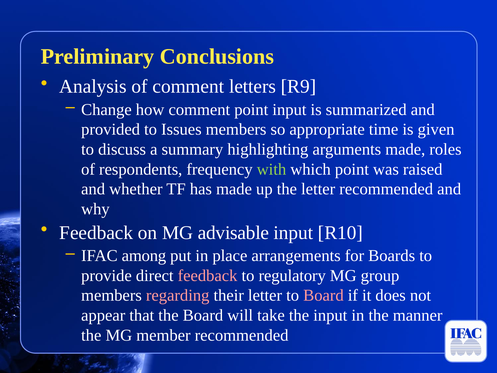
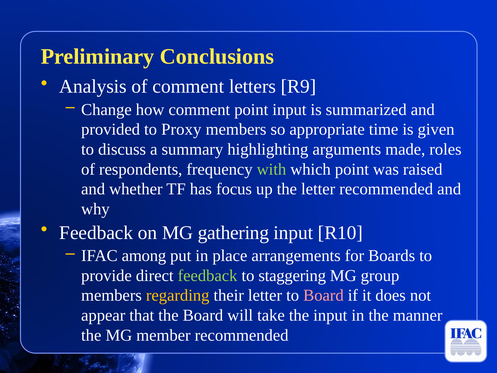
Issues: Issues -> Proxy
has made: made -> focus
advisable: advisable -> gathering
feedback at (208, 275) colour: pink -> light green
regulatory: regulatory -> staggering
regarding colour: pink -> yellow
